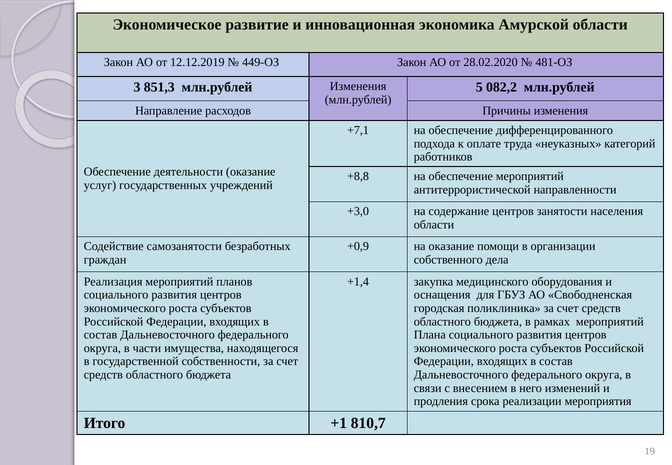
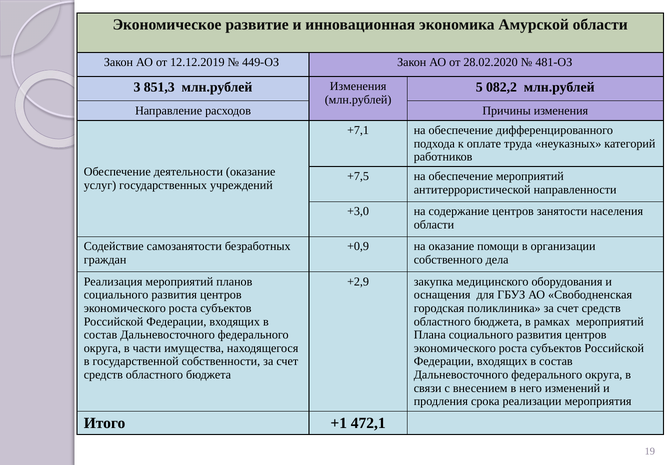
+8,8: +8,8 -> +7,5
+1,4: +1,4 -> +2,9
810,7: 810,7 -> 472,1
